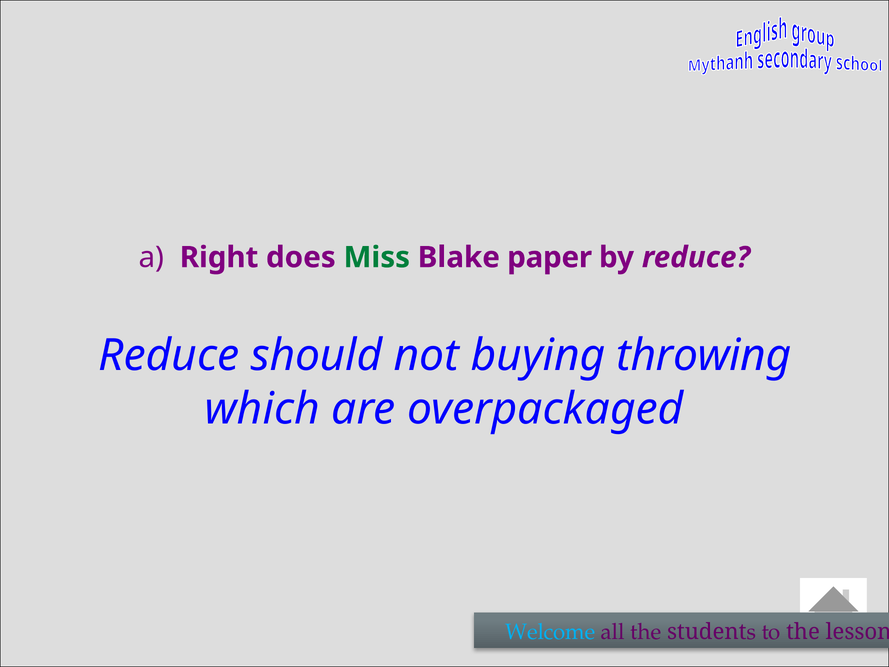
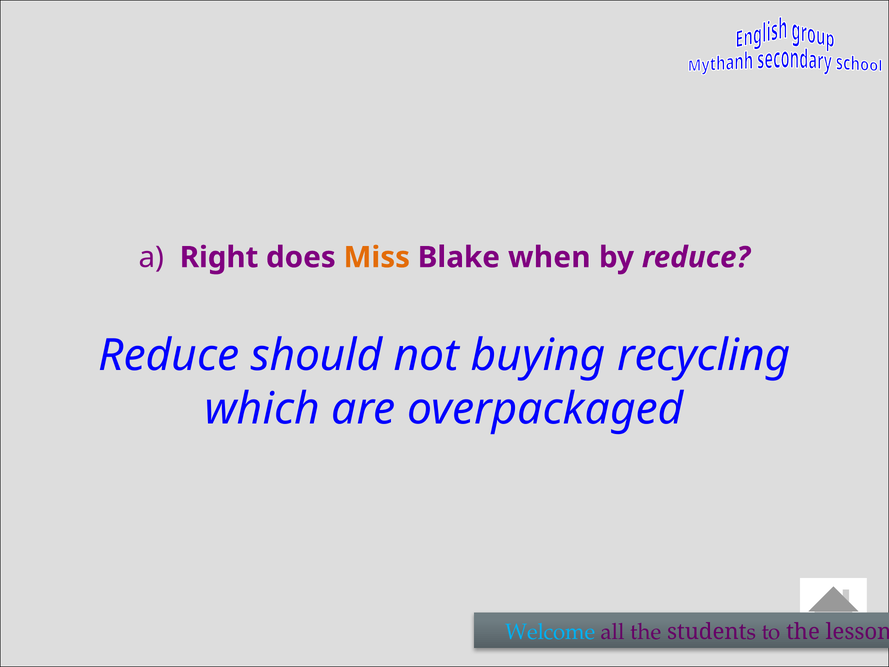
Miss colour: green -> orange
paper: paper -> when
throwing: throwing -> recycling
